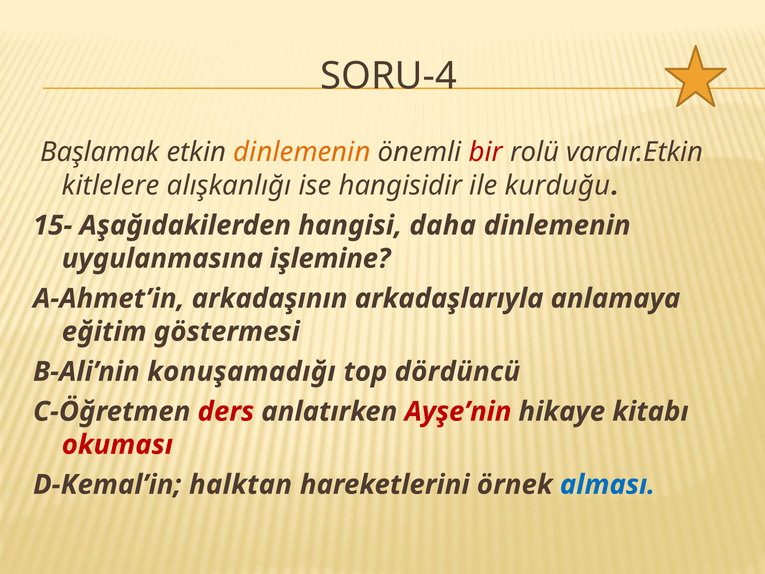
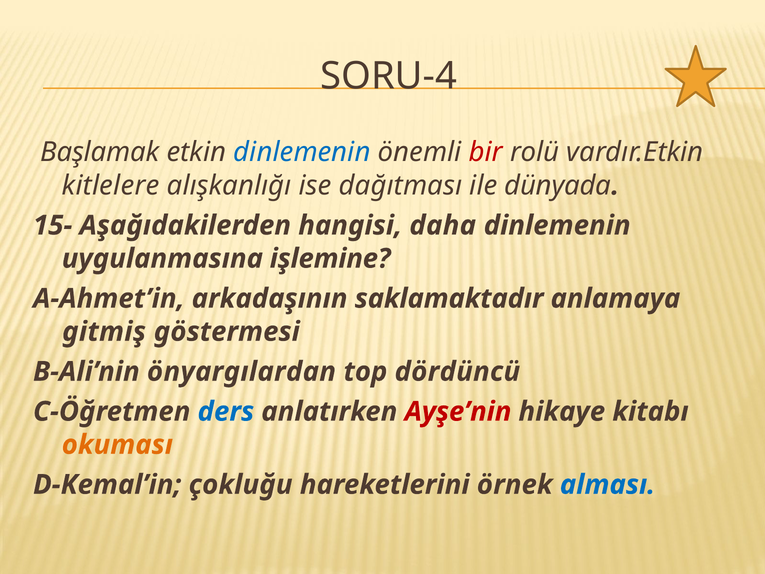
dinlemenin at (302, 152) colour: orange -> blue
hangisidir: hangisidir -> dağıtması
kurduğu: kurduğu -> dünyada
arkadaşlarıyla: arkadaşlarıyla -> saklamaktadır
eğitim: eğitim -> gitmiş
konuşamadığı: konuşamadığı -> önyargılardan
ders colour: red -> blue
okuması colour: red -> orange
halktan: halktan -> çokluğu
